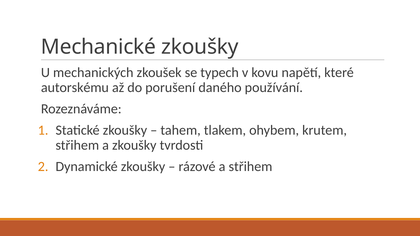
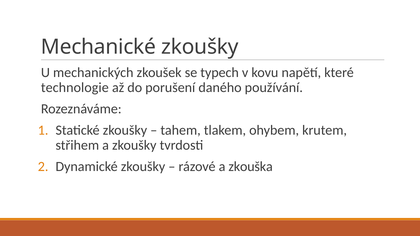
autorskému: autorskému -> technologie
a střihem: střihem -> zkouška
